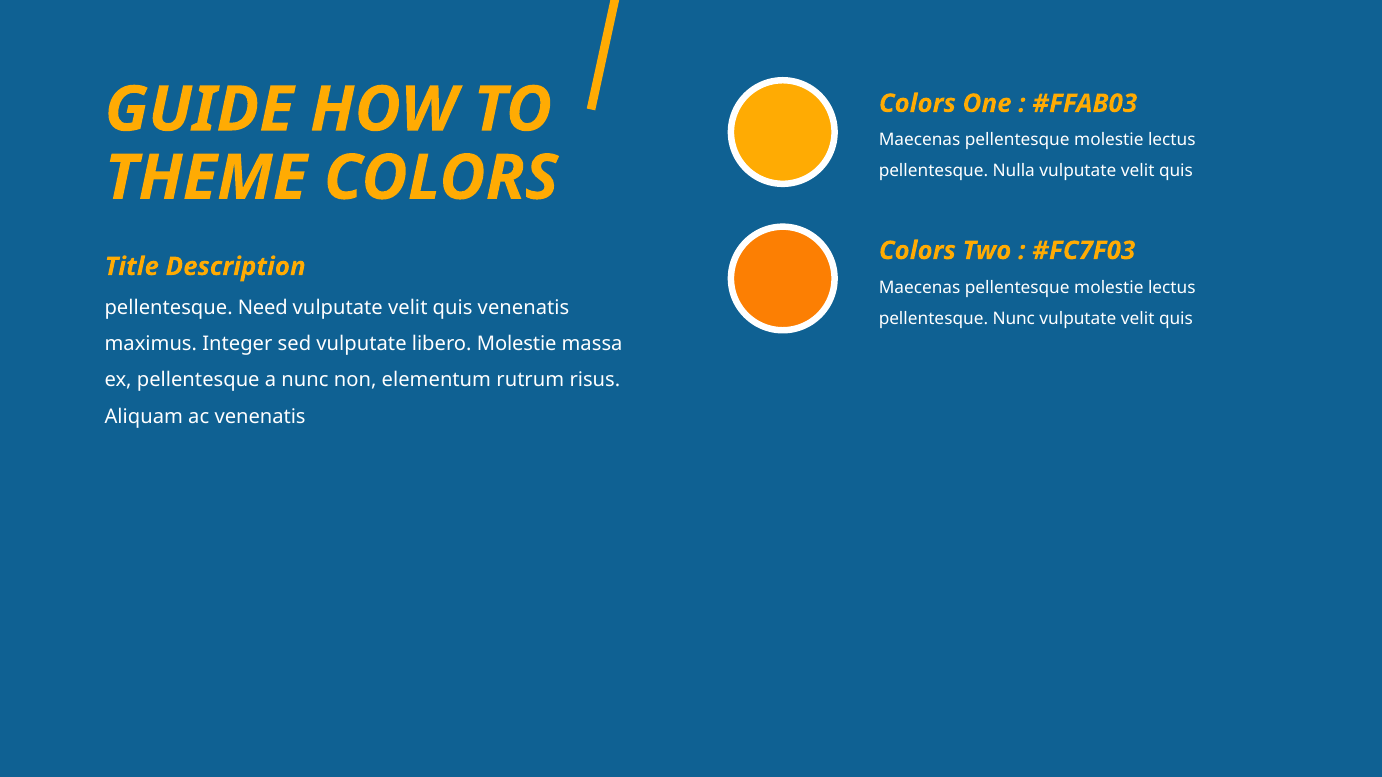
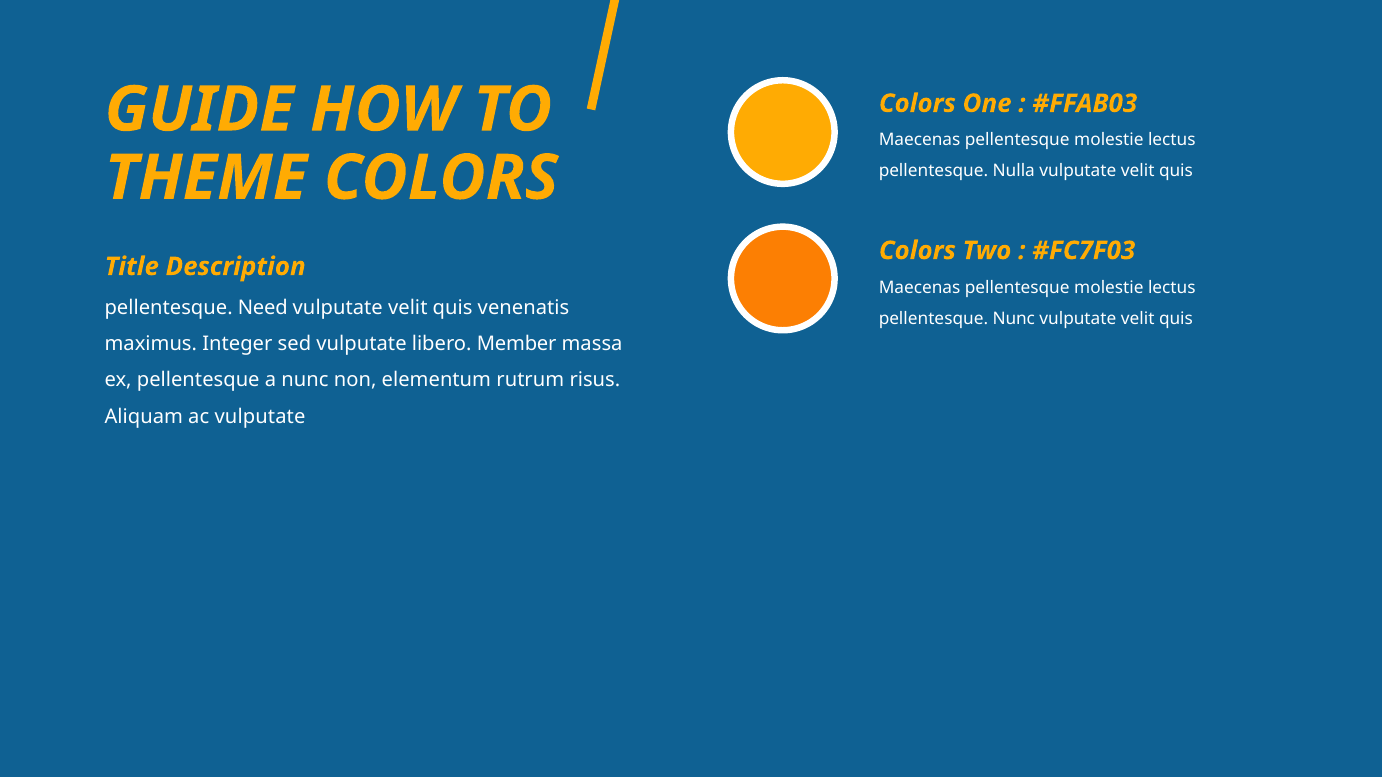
libero Molestie: Molestie -> Member
ac venenatis: venenatis -> vulputate
